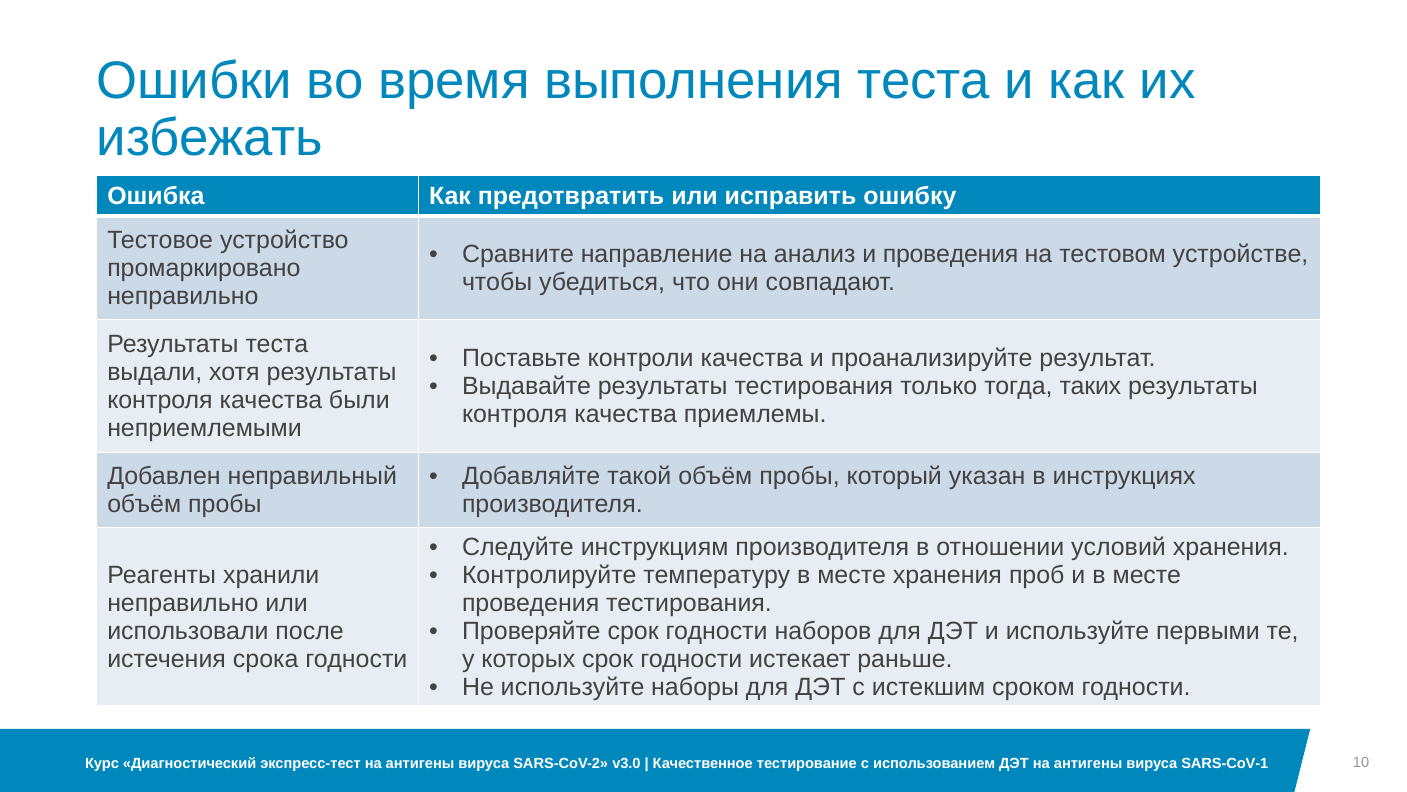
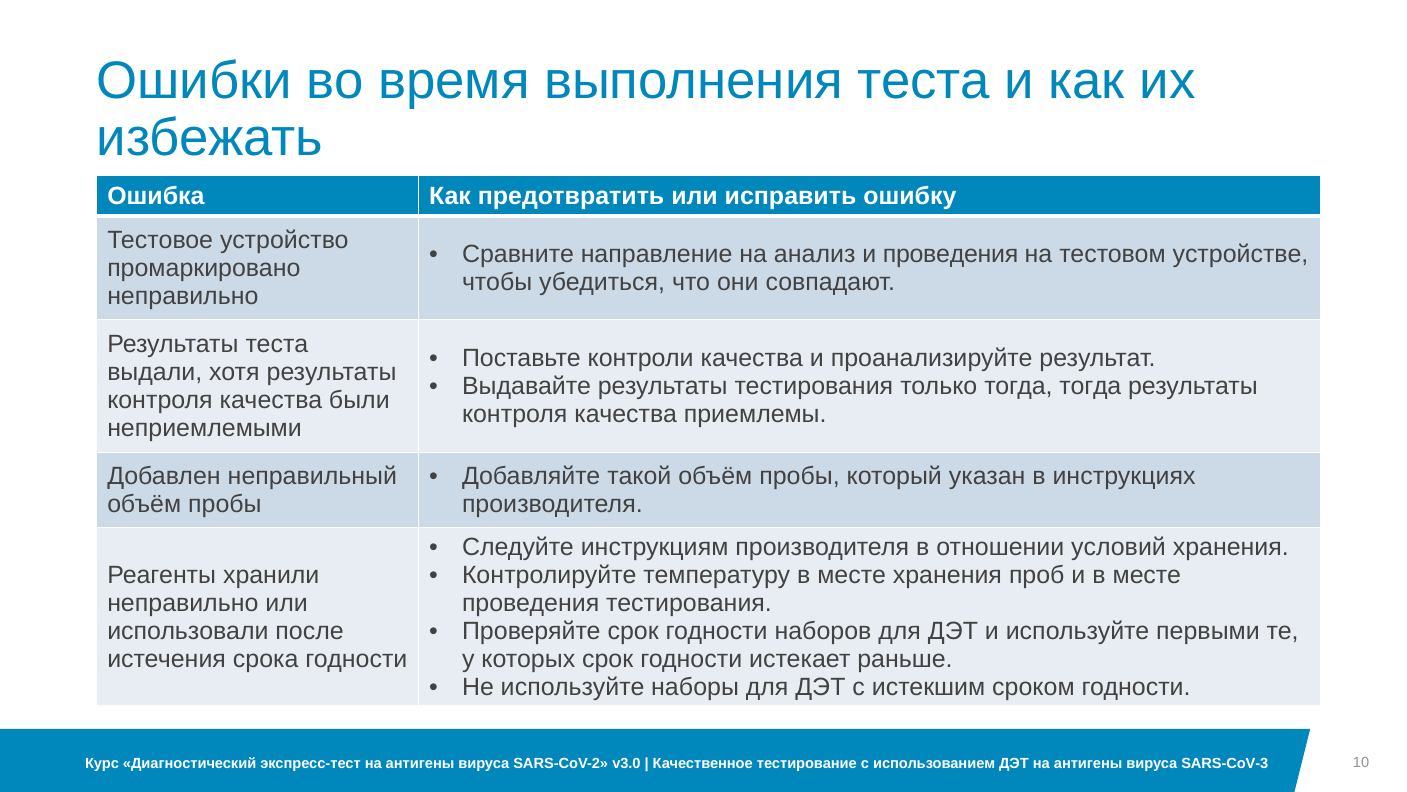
тогда таких: таких -> тогда
SARS-CoV-1: SARS-CoV-1 -> SARS-CoV-3
